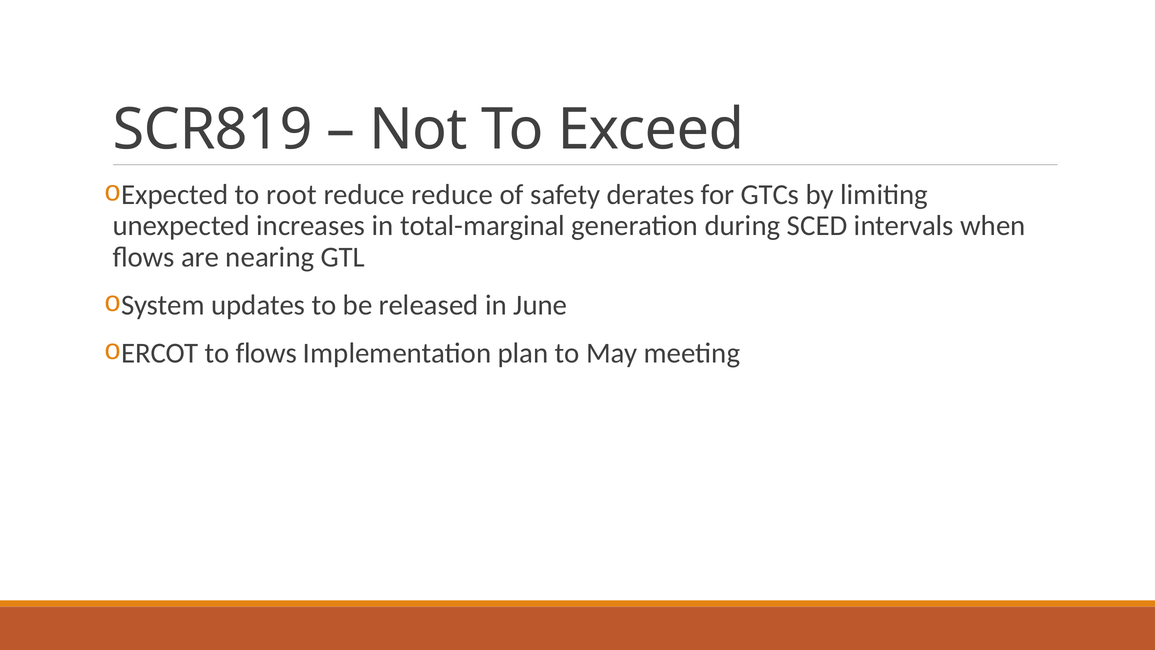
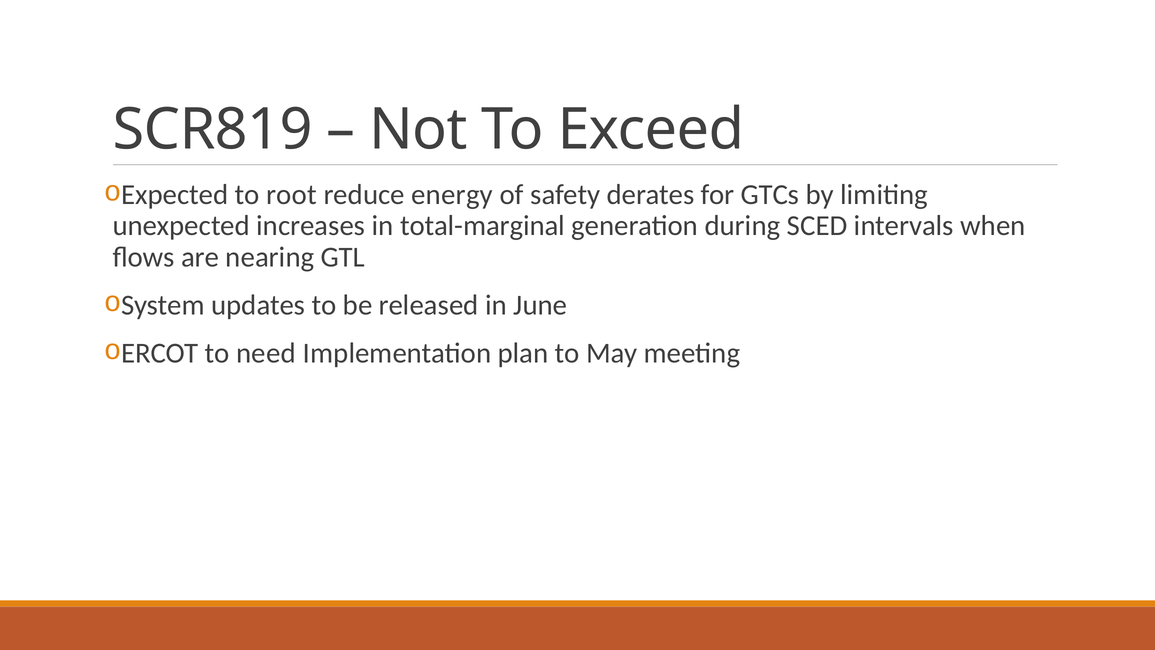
reduce reduce: reduce -> energy
to flows: flows -> need
